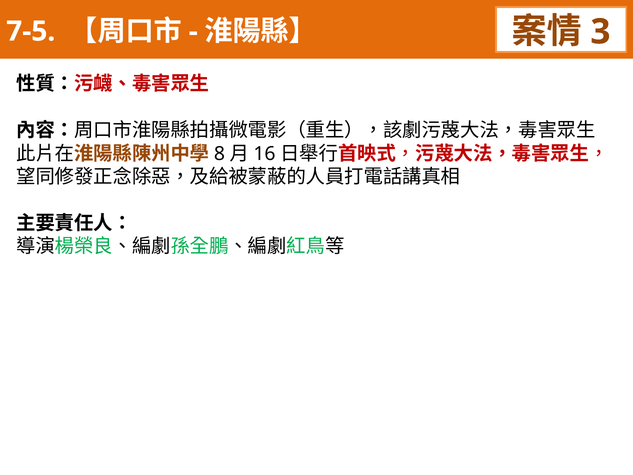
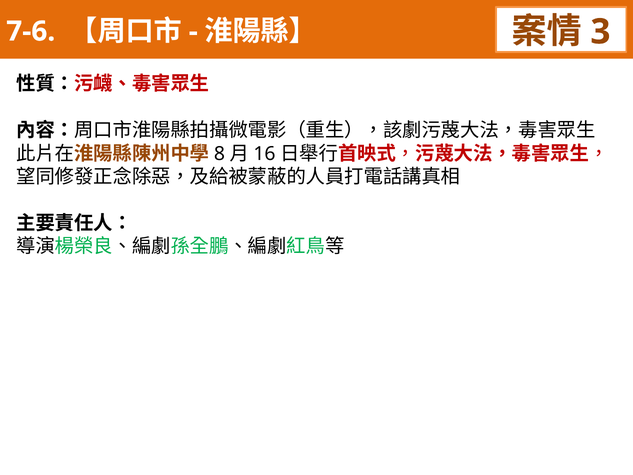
7-5: 7-5 -> 7-6
